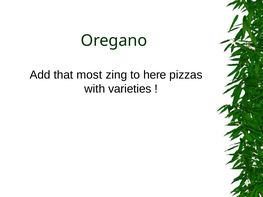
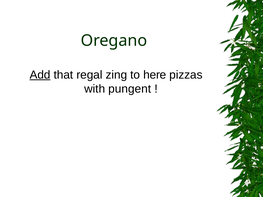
Add underline: none -> present
most: most -> regal
varieties: varieties -> pungent
